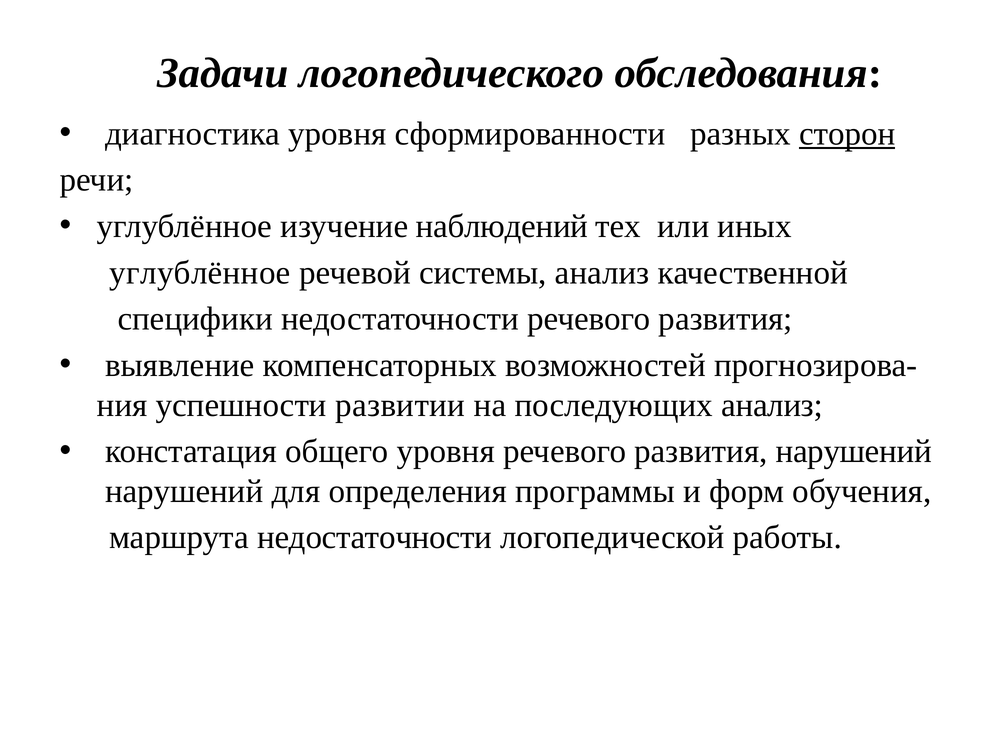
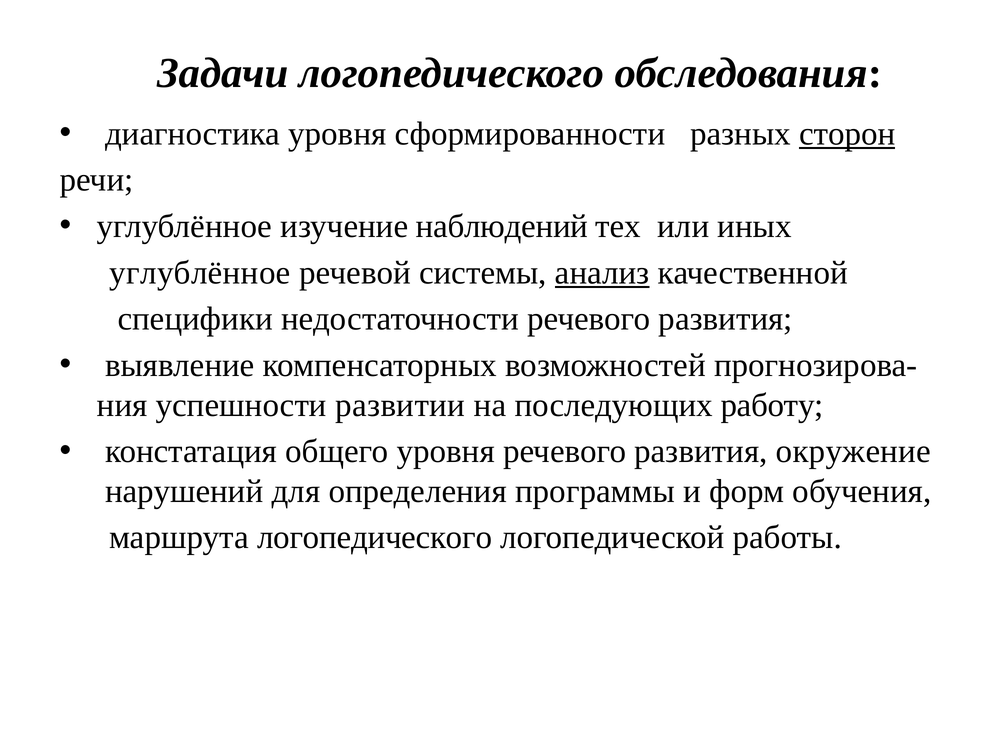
анализ at (602, 273) underline: none -> present
последующих анализ: анализ -> работу
развития нарушений: нарушений -> окружение
маршрута недостаточности: недостаточности -> логопедического
